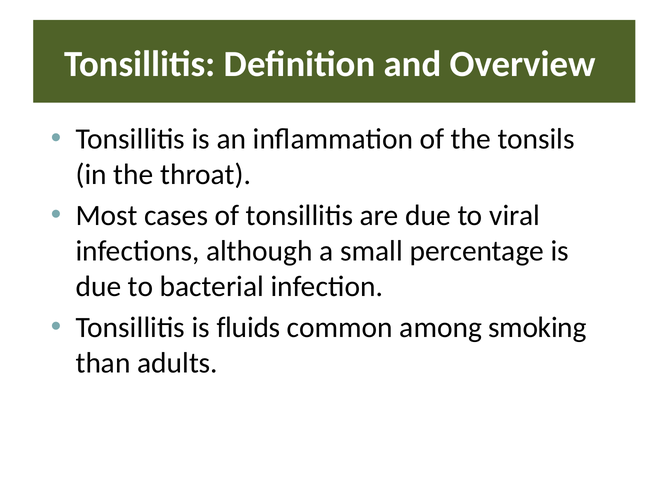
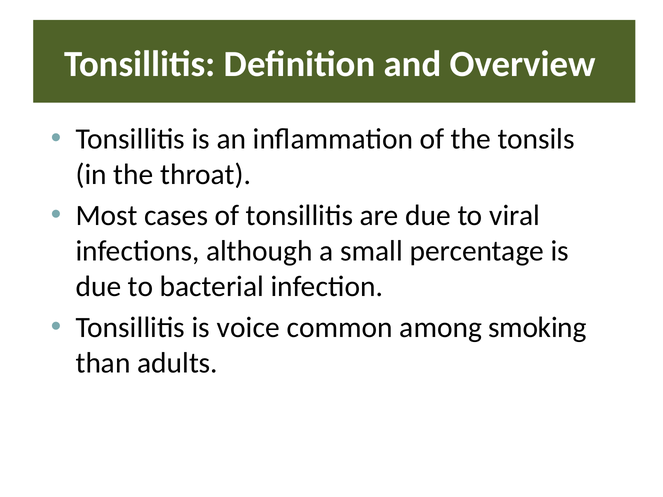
fluids: fluids -> voice
